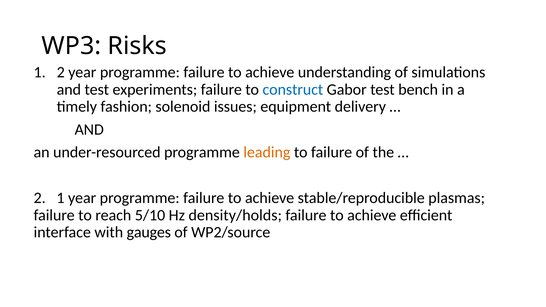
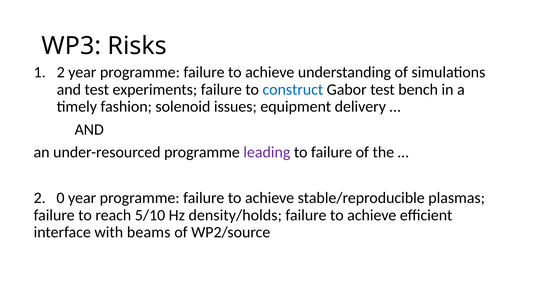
leading colour: orange -> purple
2 1: 1 -> 0
gauges: gauges -> beams
